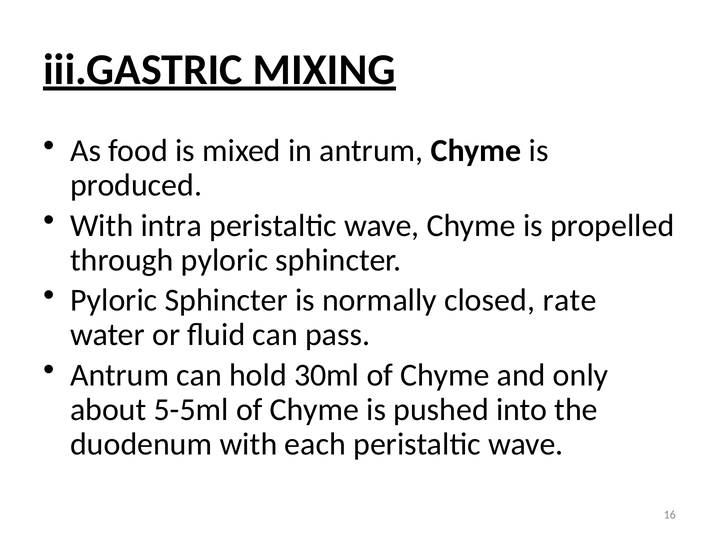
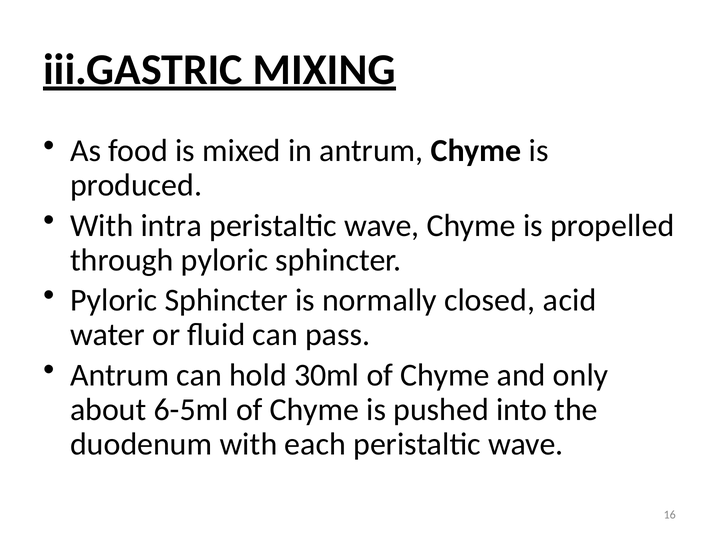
rate: rate -> acid
5-5ml: 5-5ml -> 6-5ml
